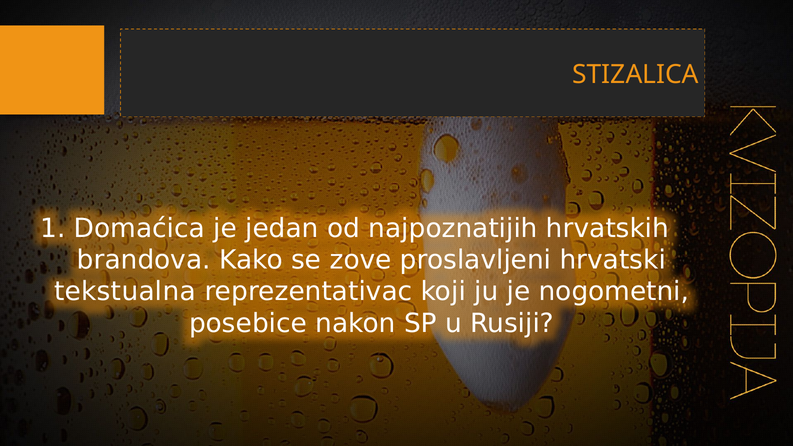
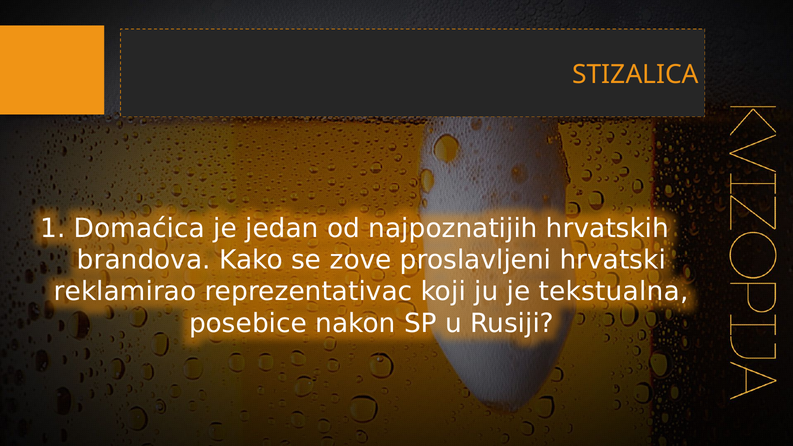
tekstualna: tekstualna -> reklamirao
nogometni: nogometni -> tekstualna
